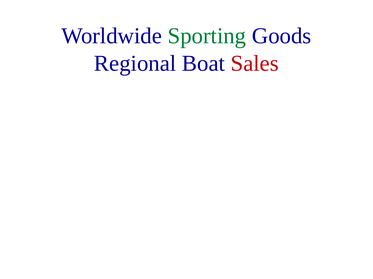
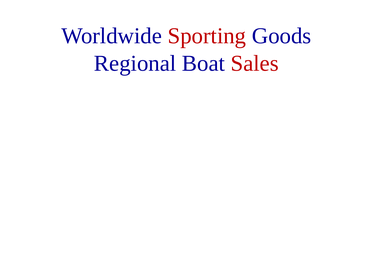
Sporting colour: green -> red
